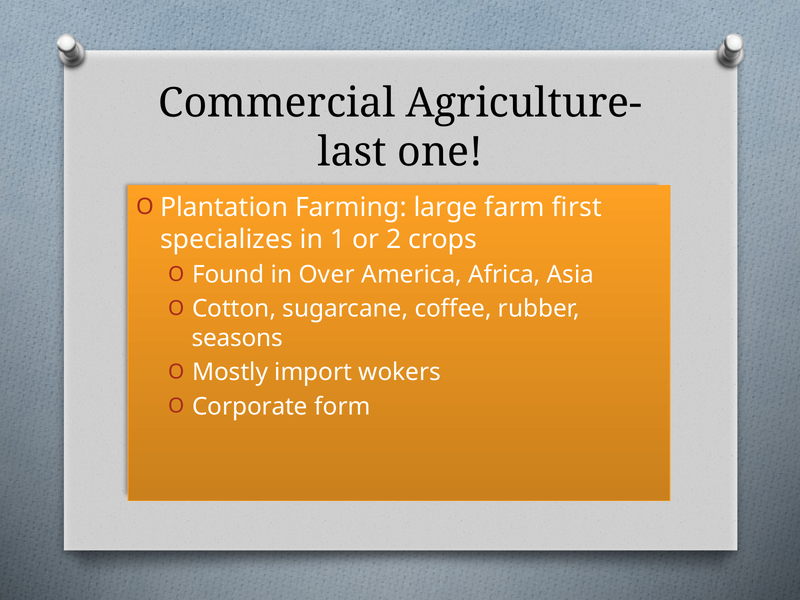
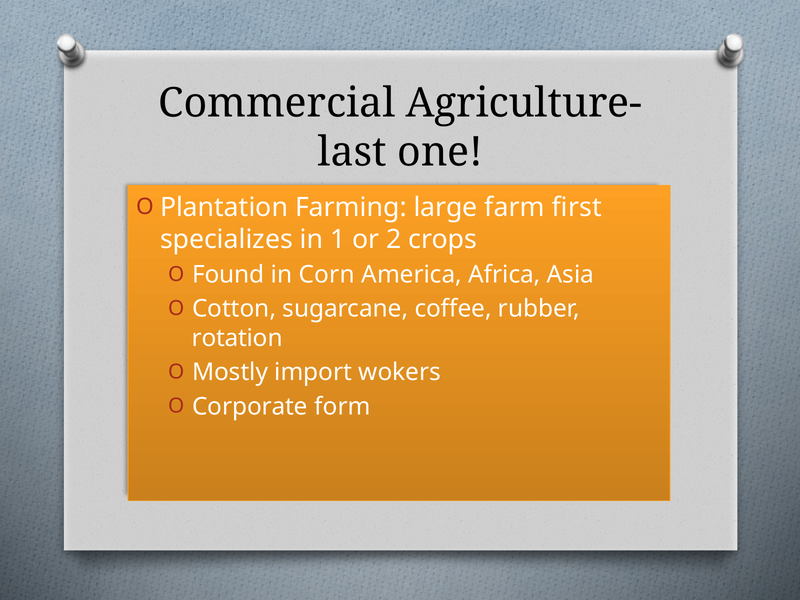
Over: Over -> Corn
seasons: seasons -> rotation
